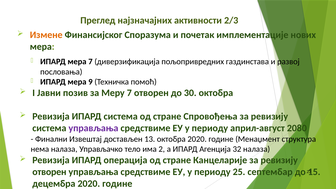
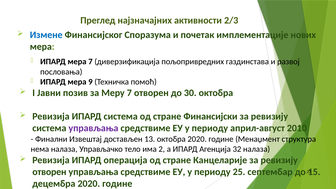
Измене colour: orange -> blue
Спровођења: Спровођења -> Финансијски
2080: 2080 -> 2010
